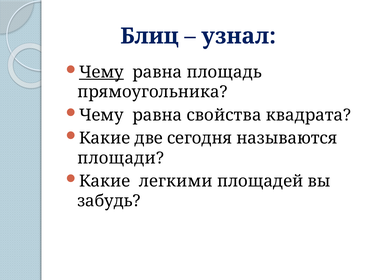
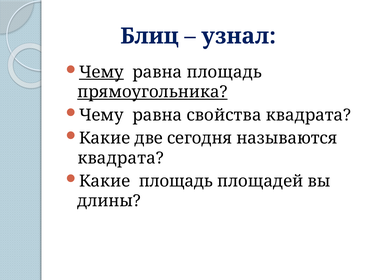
прямоугольника underline: none -> present
площади at (121, 158): площади -> квадрата
Какие легкими: легкими -> площадь
забудь: забудь -> длины
